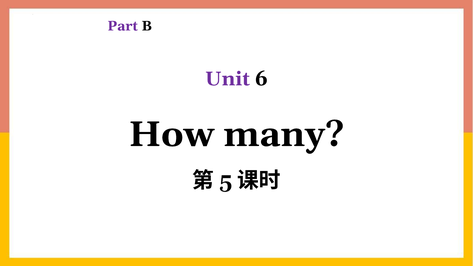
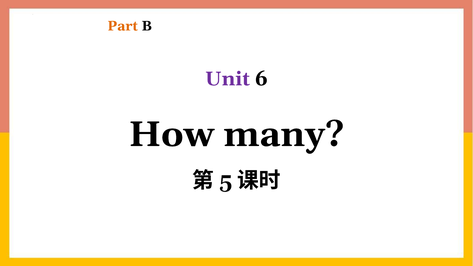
Part colour: purple -> orange
